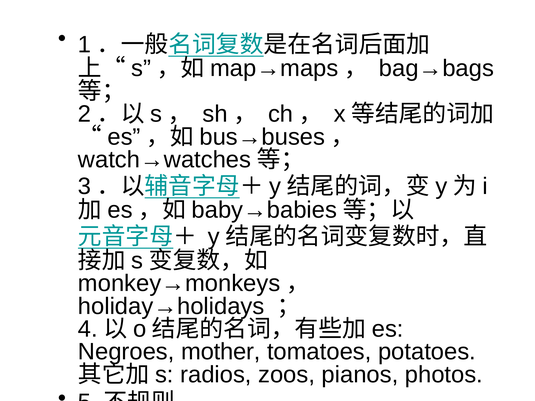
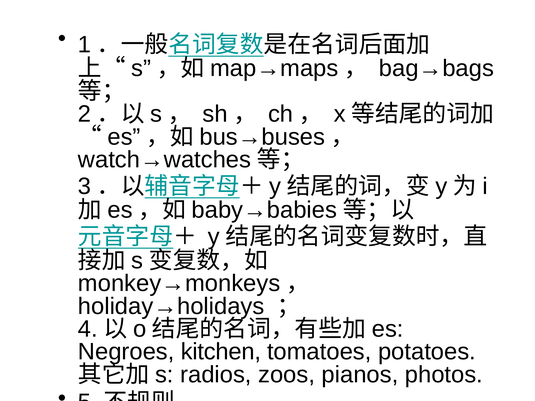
mother: mother -> kitchen
